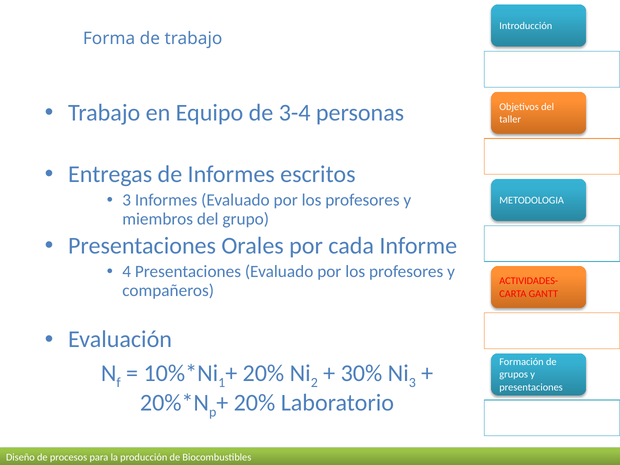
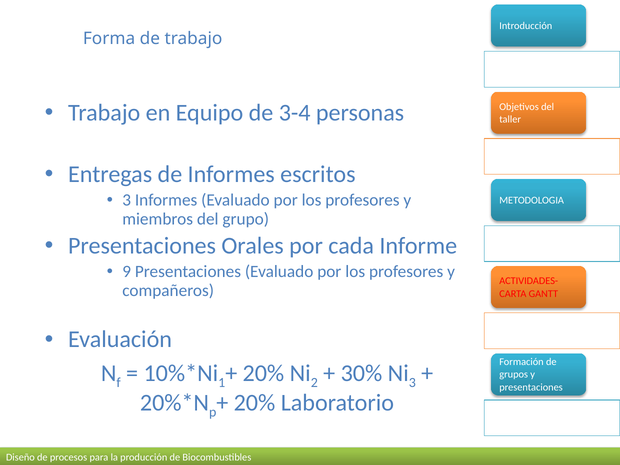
4: 4 -> 9
